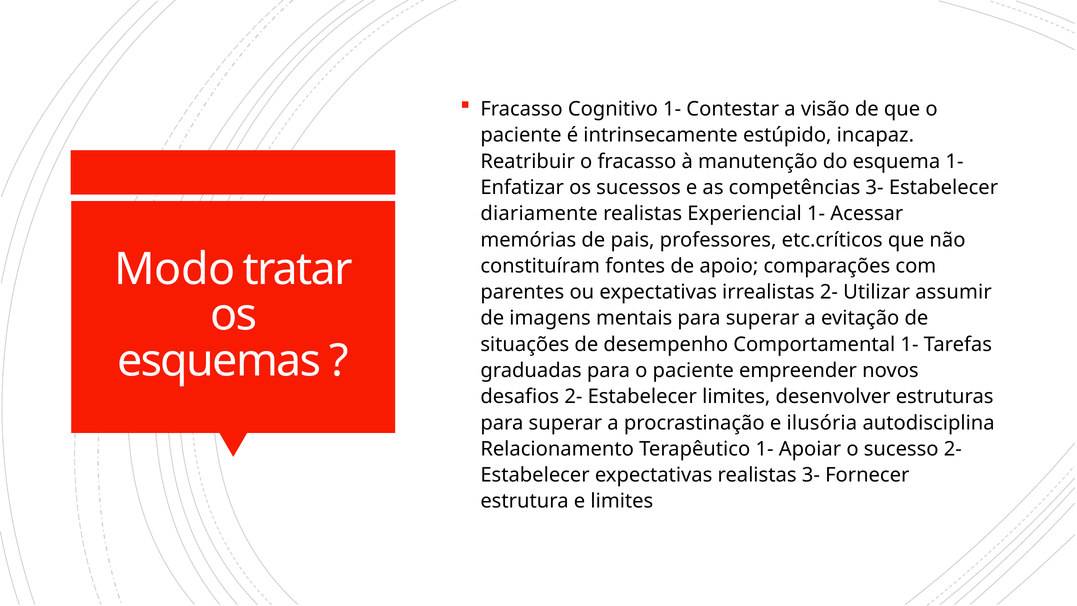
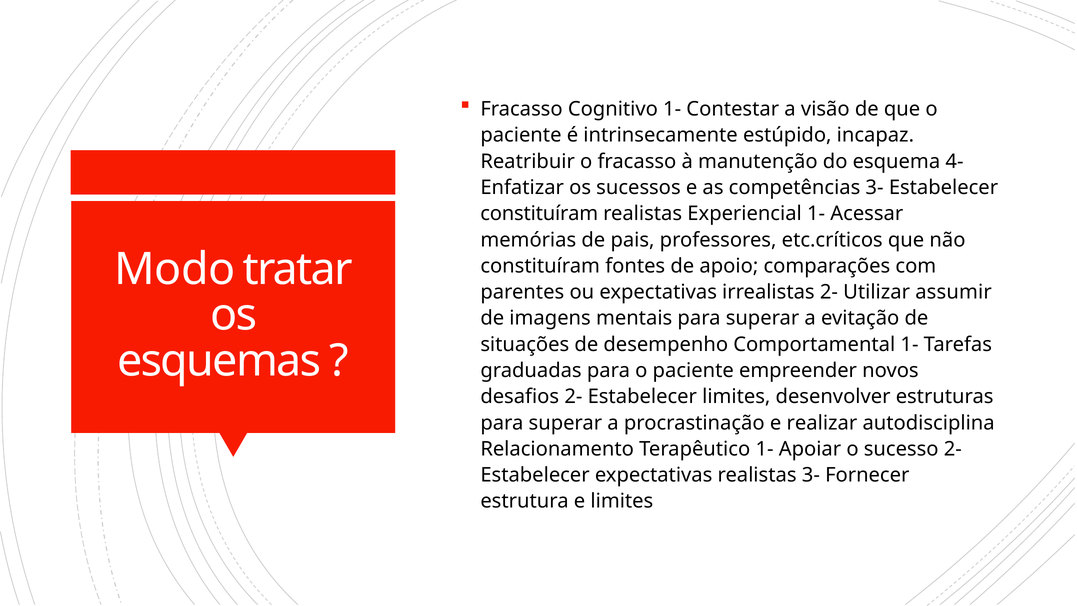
esquema 1-: 1- -> 4-
diariamente at (539, 214): diariamente -> constituíram
ilusória: ilusória -> realizar
